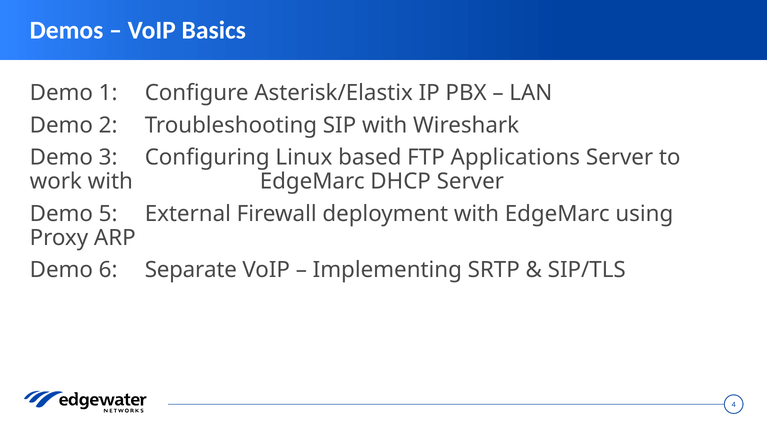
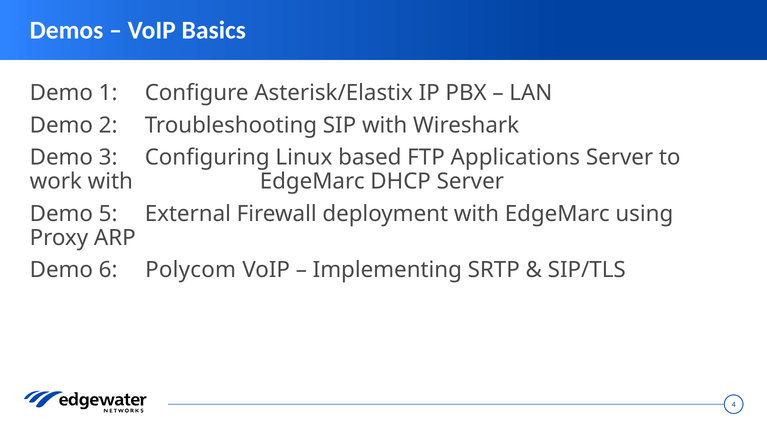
Separate: Separate -> Polycom
